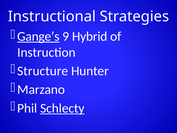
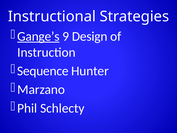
Hybrid: Hybrid -> Design
Structure: Structure -> Sequence
Schlecty underline: present -> none
